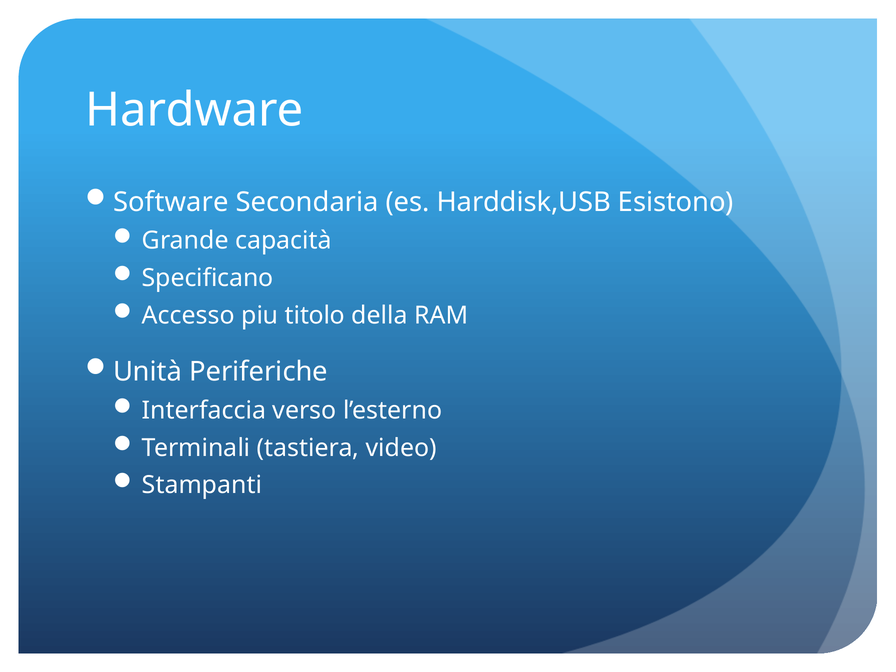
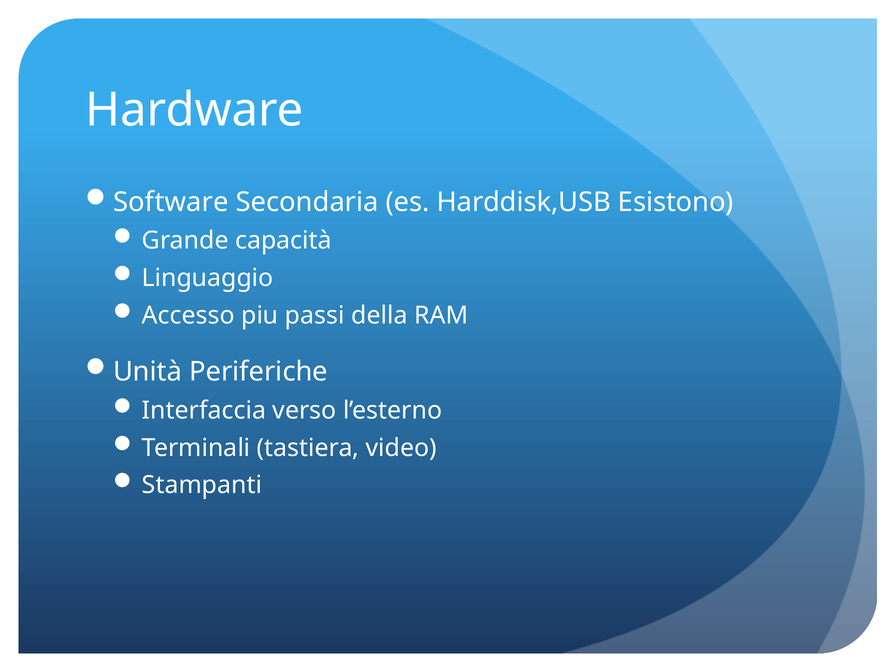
Specificano: Specificano -> Linguaggio
titolo: titolo -> passi
